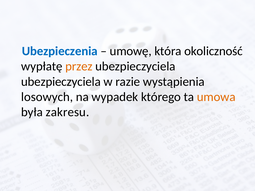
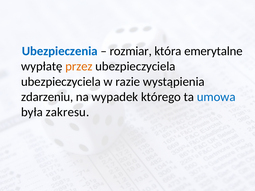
umowę: umowę -> rozmiar
okoliczność: okoliczność -> emerytalne
losowych: losowych -> zdarzeniu
umowa colour: orange -> blue
